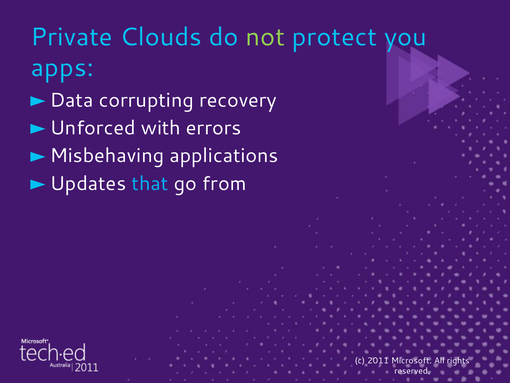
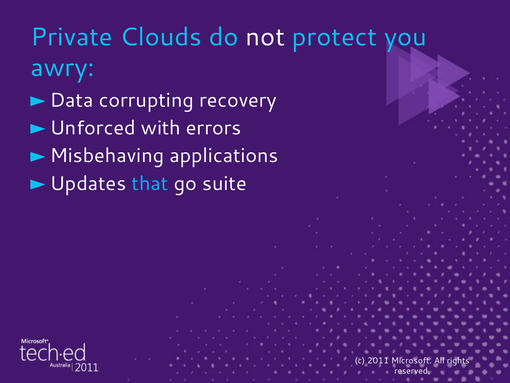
not colour: light green -> white
apps: apps -> awry
from: from -> suite
